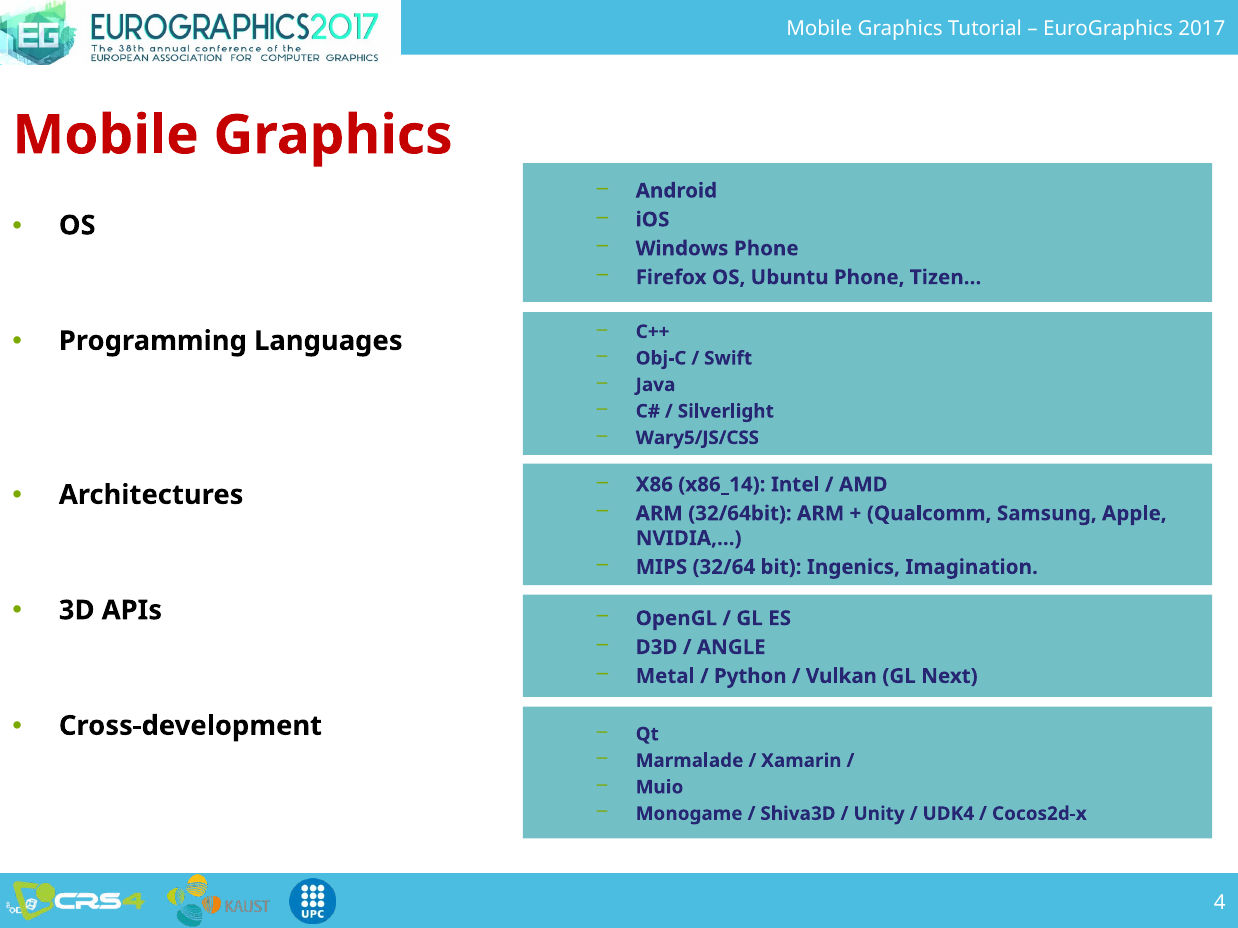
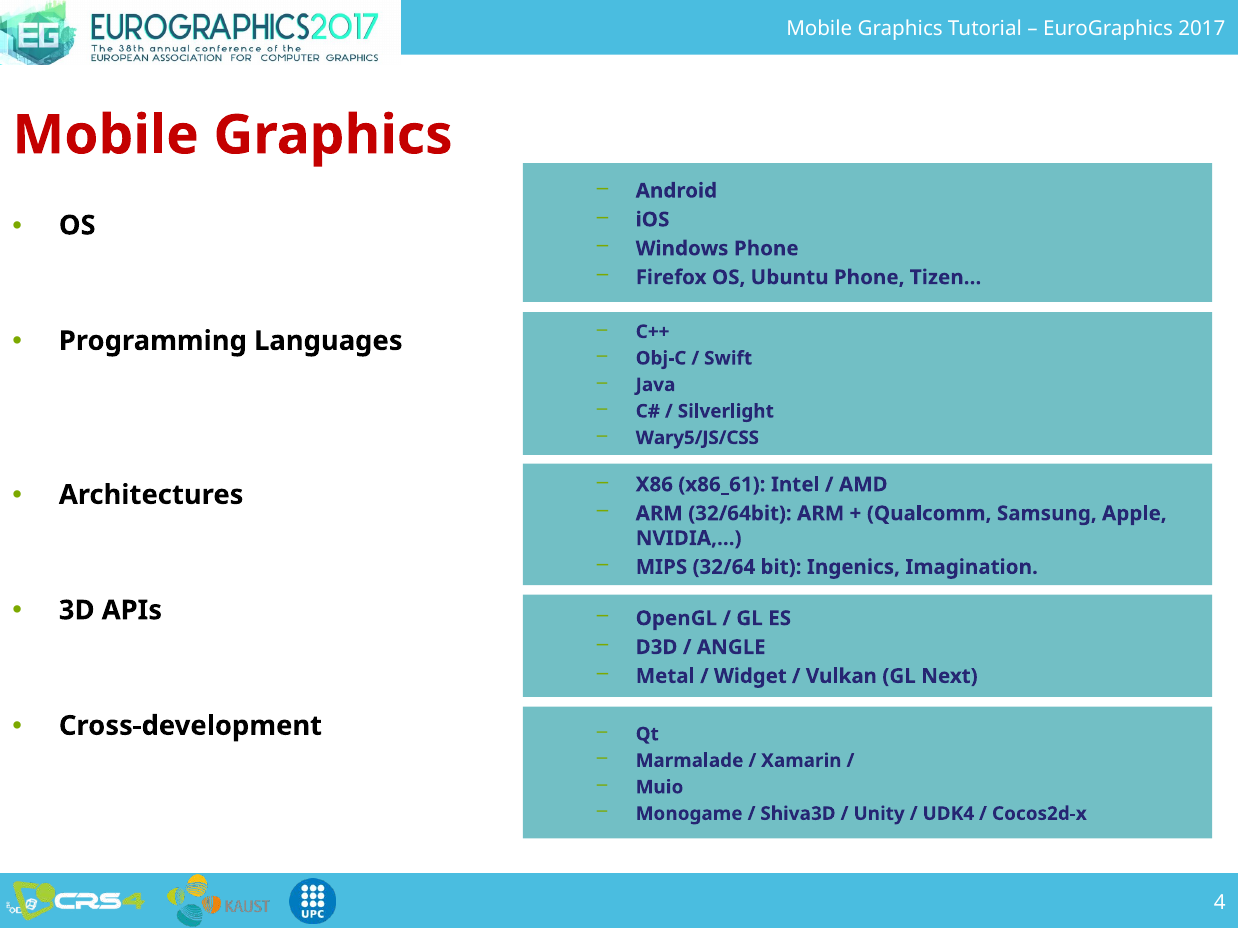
x86_14: x86_14 -> x86_61
Python: Python -> Widget
